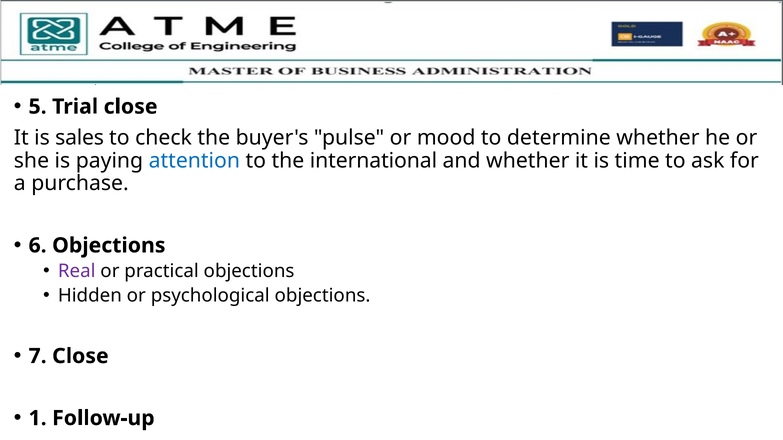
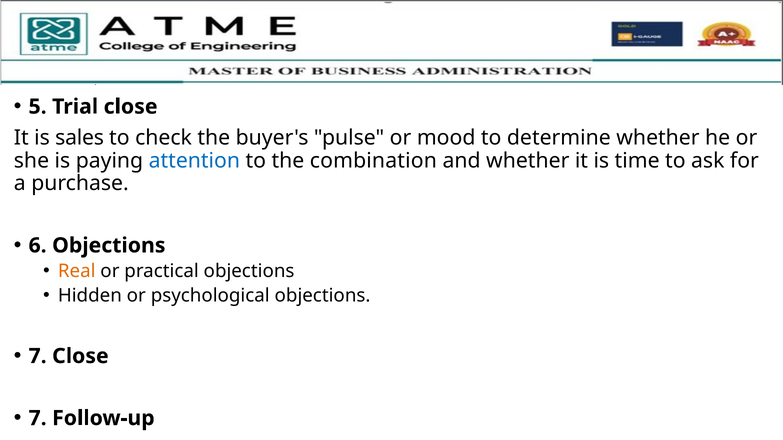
international: international -> combination
Real colour: purple -> orange
1 at (38, 419): 1 -> 7
